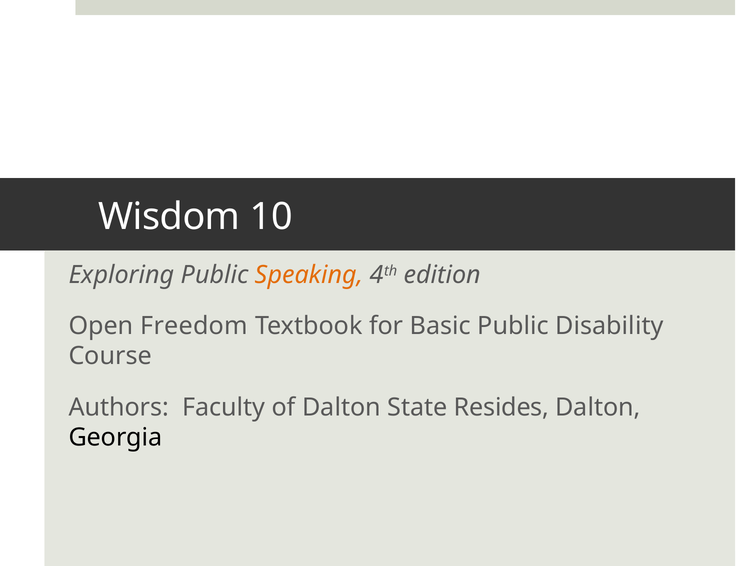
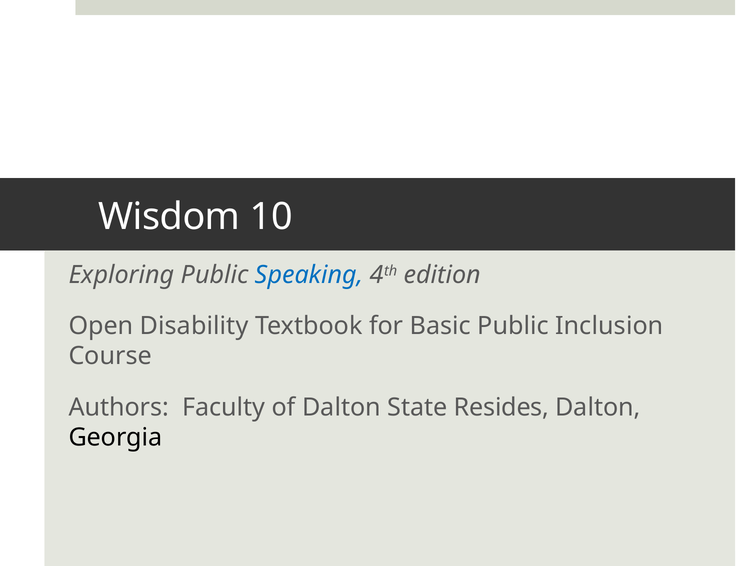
Speaking colour: orange -> blue
Freedom: Freedom -> Disability
Disability: Disability -> Inclusion
